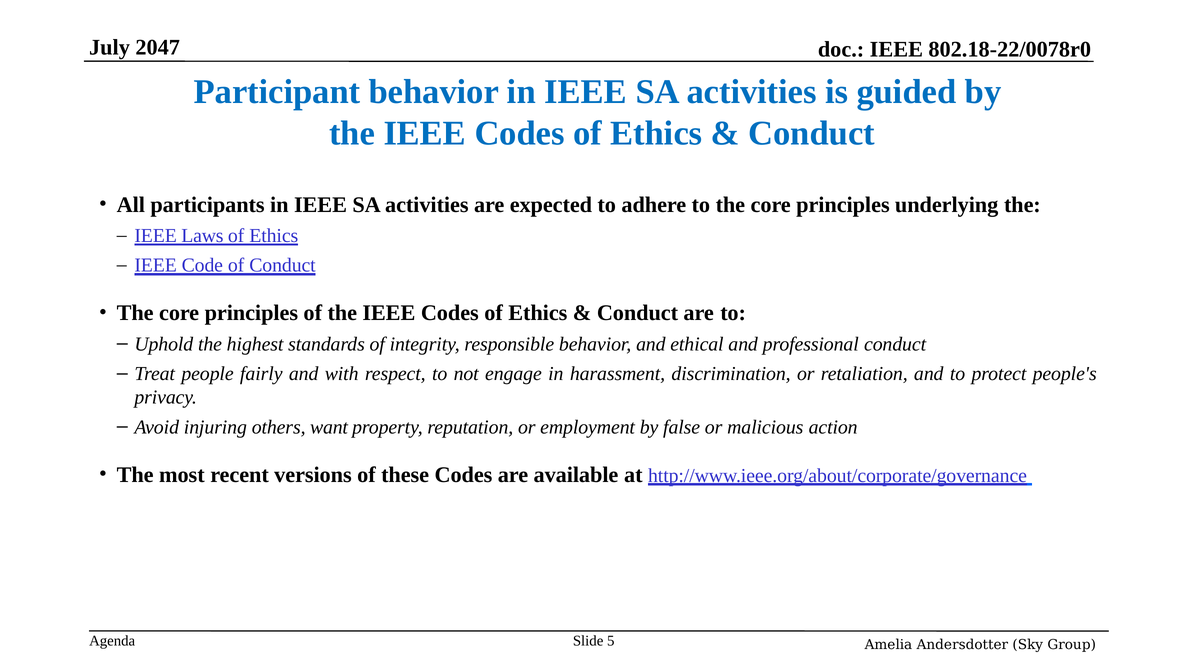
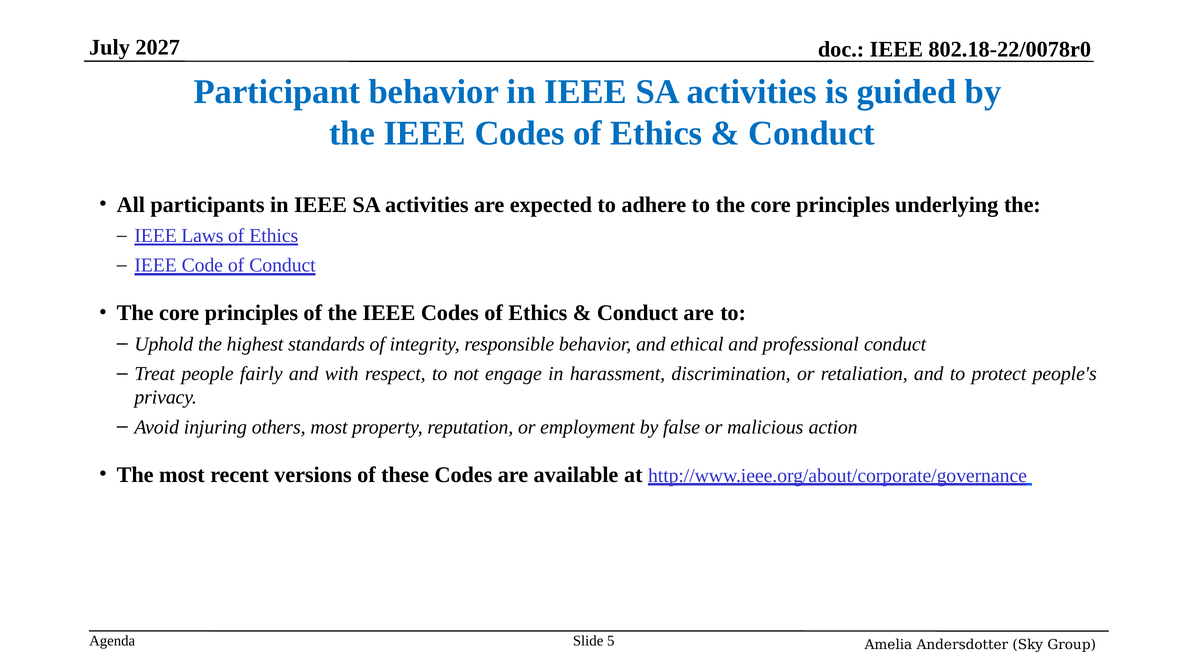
2047: 2047 -> 2027
others want: want -> most
